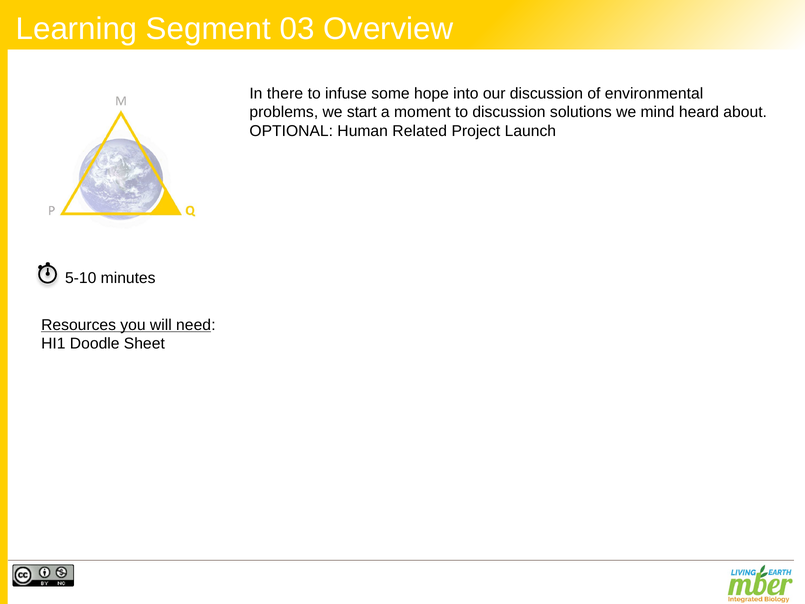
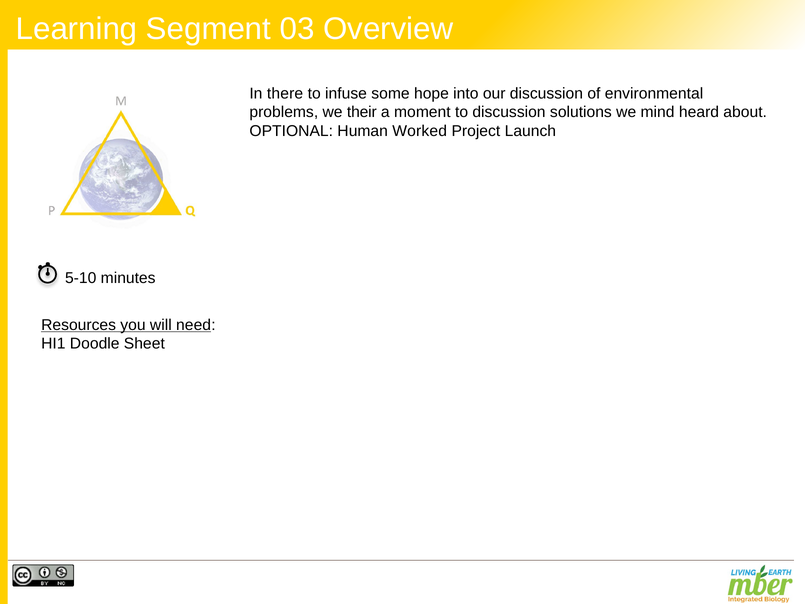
start: start -> their
Related: Related -> Worked
